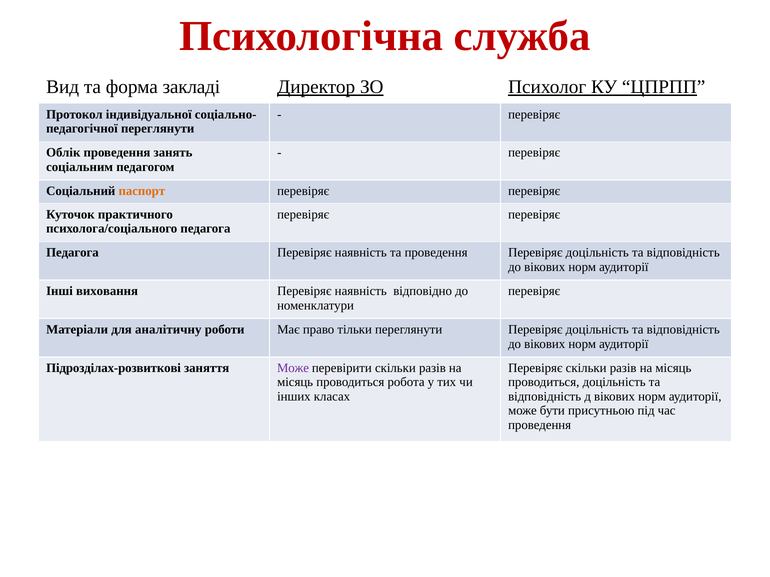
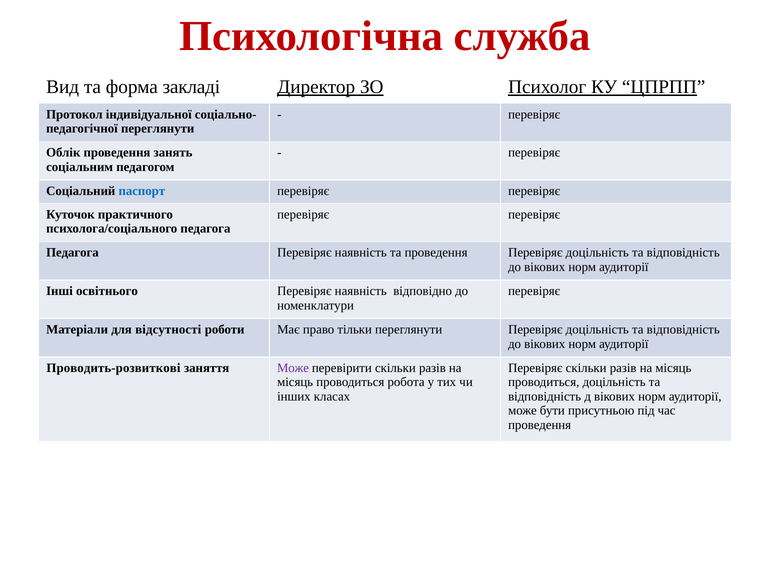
паспорт colour: orange -> blue
виховання: виховання -> освітнього
аналітичну: аналітичну -> відсутності
Підрозділах-розвиткові: Підрозділах-розвиткові -> Проводить-розвиткові
